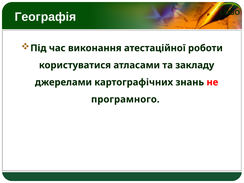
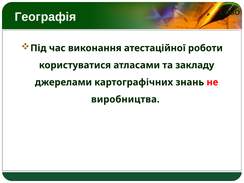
програмного: програмного -> виробництва
